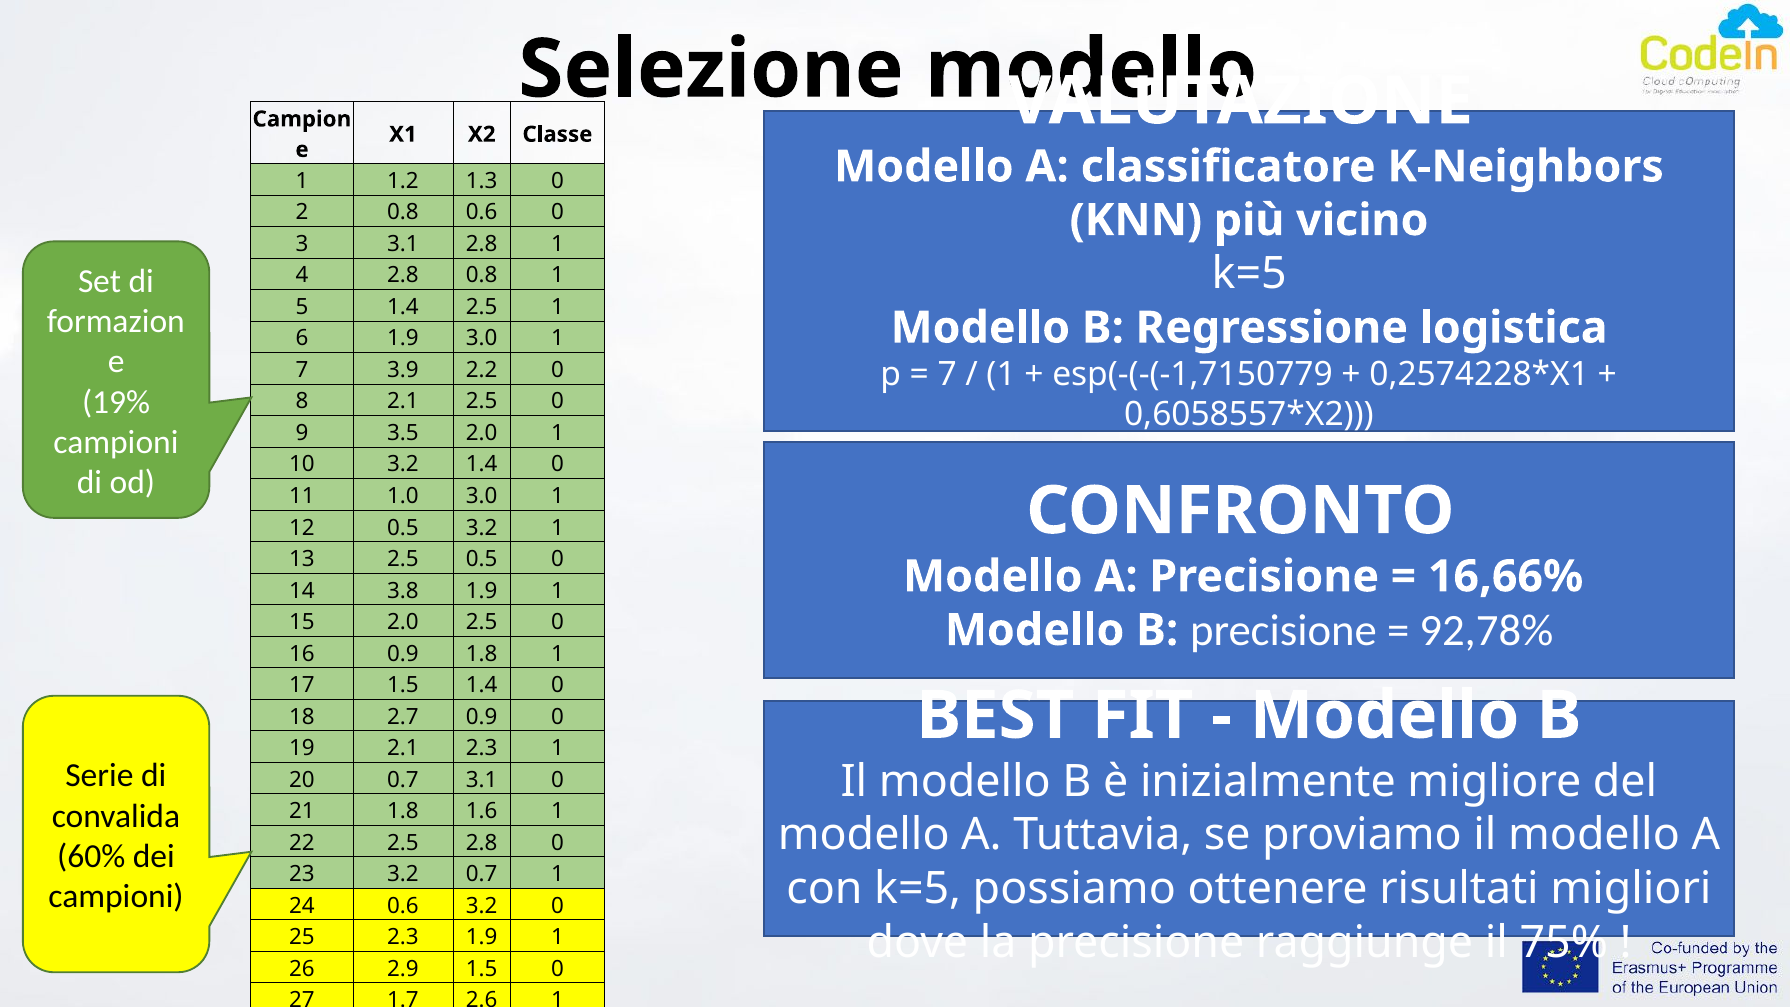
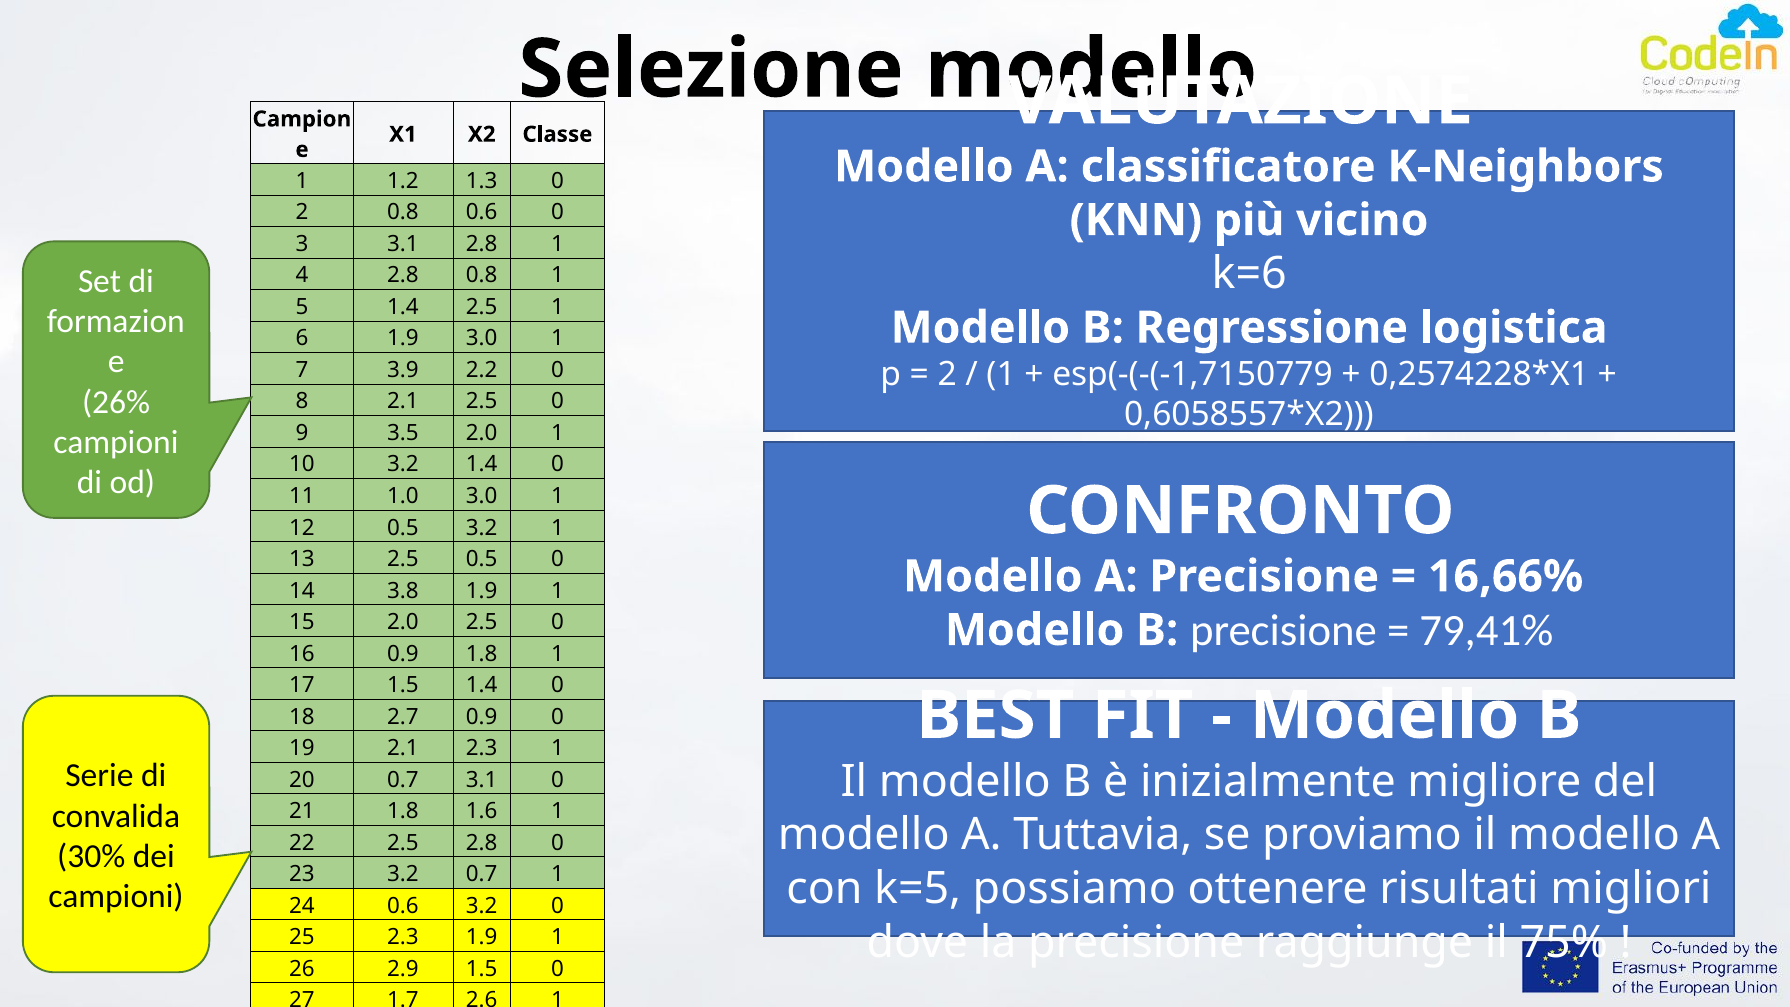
k=5 at (1249, 274): k=5 -> k=6
7 at (947, 374): 7 -> 2
19%: 19% -> 26%
92,78%: 92,78% -> 79,41%
60%: 60% -> 30%
